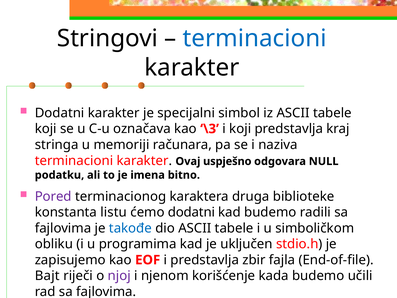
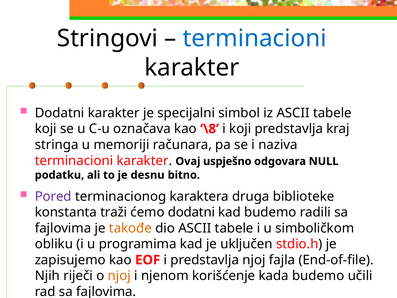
\3: \3 -> \8
imena: imena -> desnu
listu: listu -> traži
takođe colour: blue -> orange
predstavlja zbir: zbir -> njoj
Bajt: Bajt -> Njih
njoj at (119, 276) colour: purple -> orange
